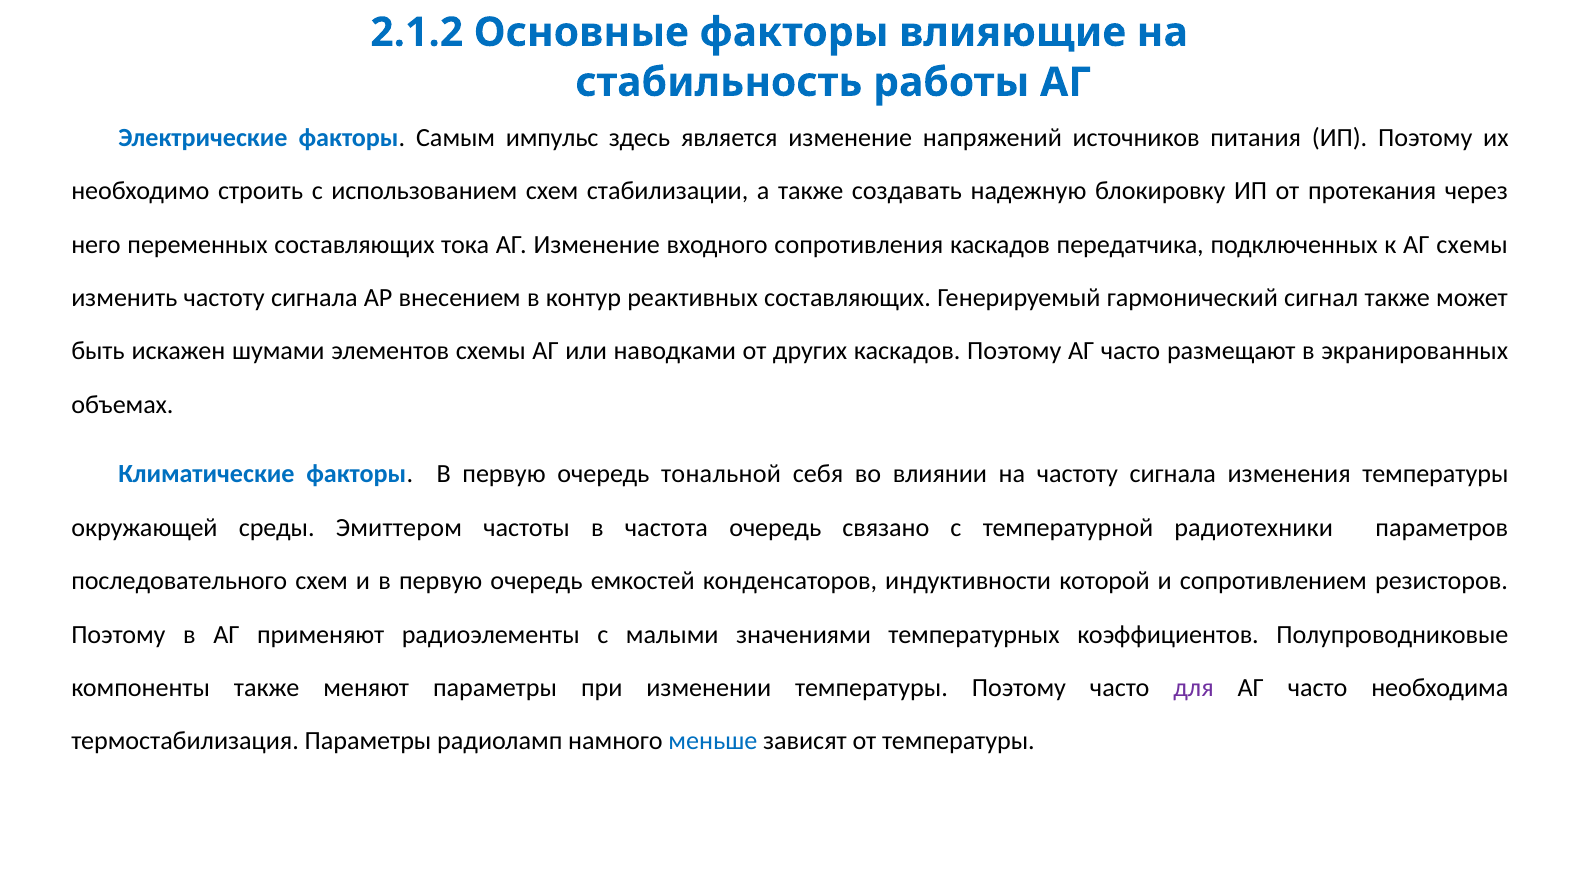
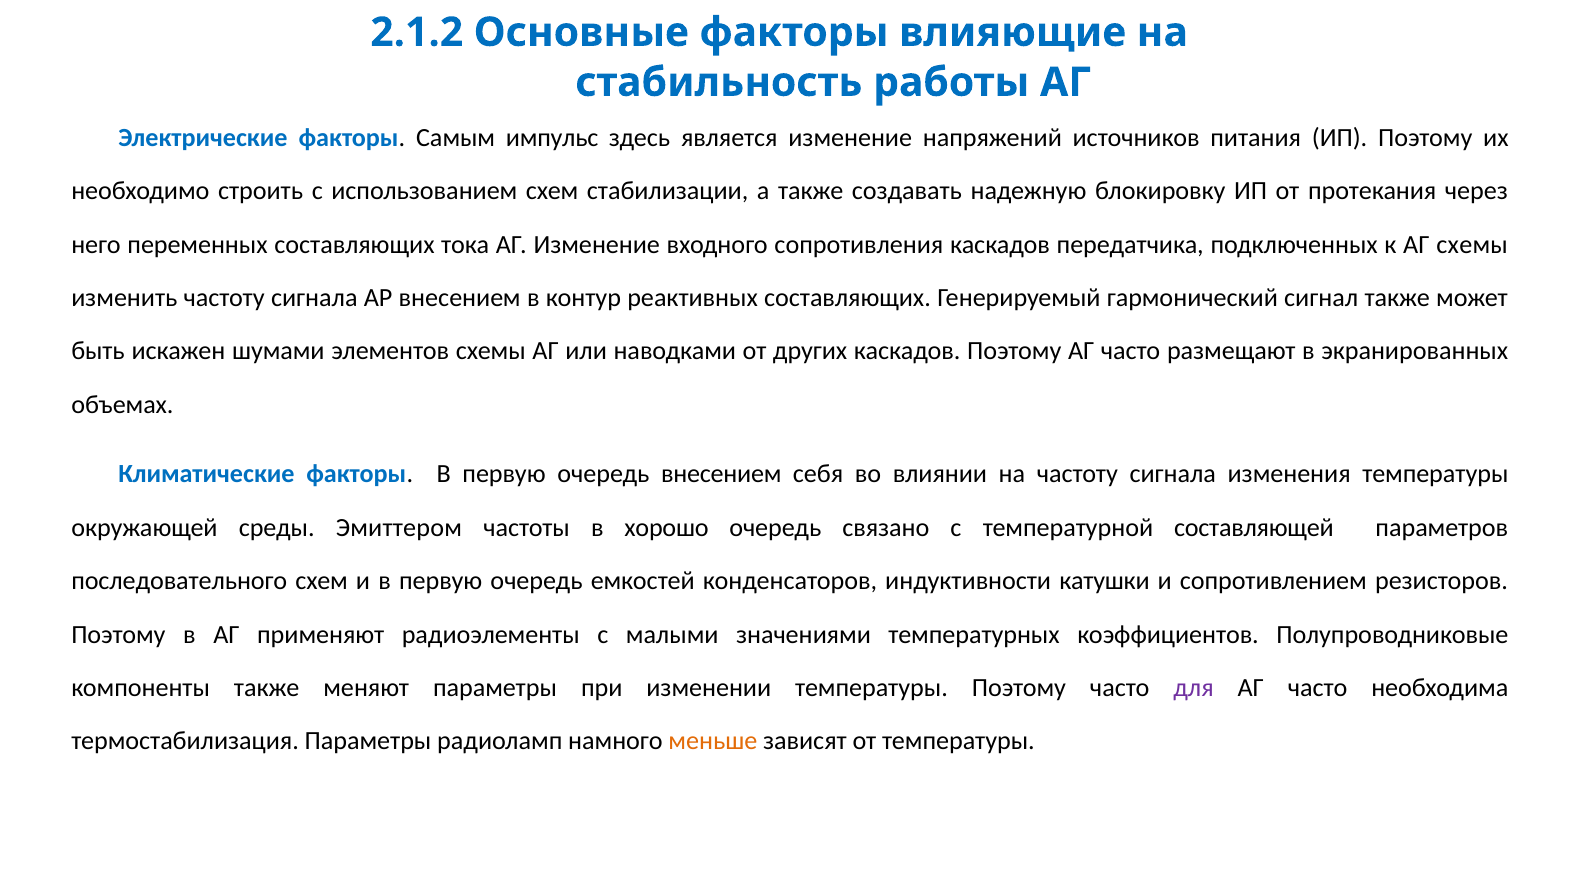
очередь тональной: тональной -> внесением
частота: частота -> хорошо
радиотехники: радиотехники -> составляющей
которой: которой -> катушки
меньше colour: blue -> orange
